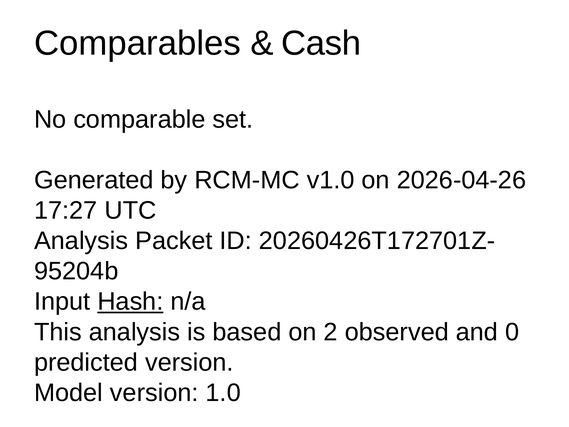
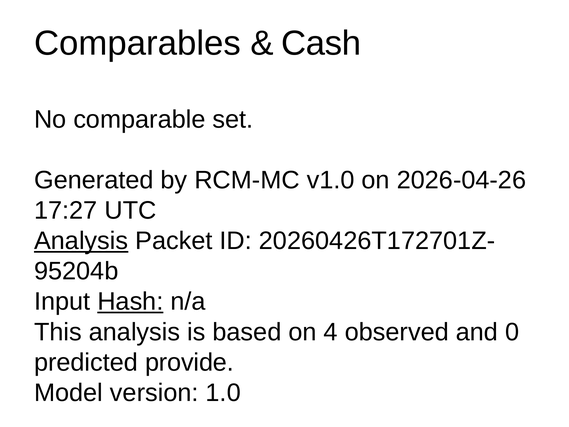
Analysis at (81, 241) underline: none -> present
2: 2 -> 4
predicted version: version -> provide
